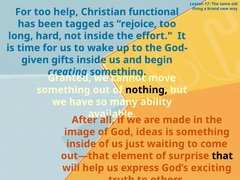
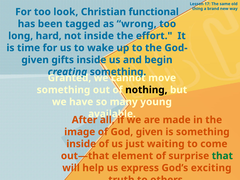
too help: help -> look
rejoice: rejoice -> wrong
ability: ability -> young
God ideas: ideas -> given
that colour: black -> green
